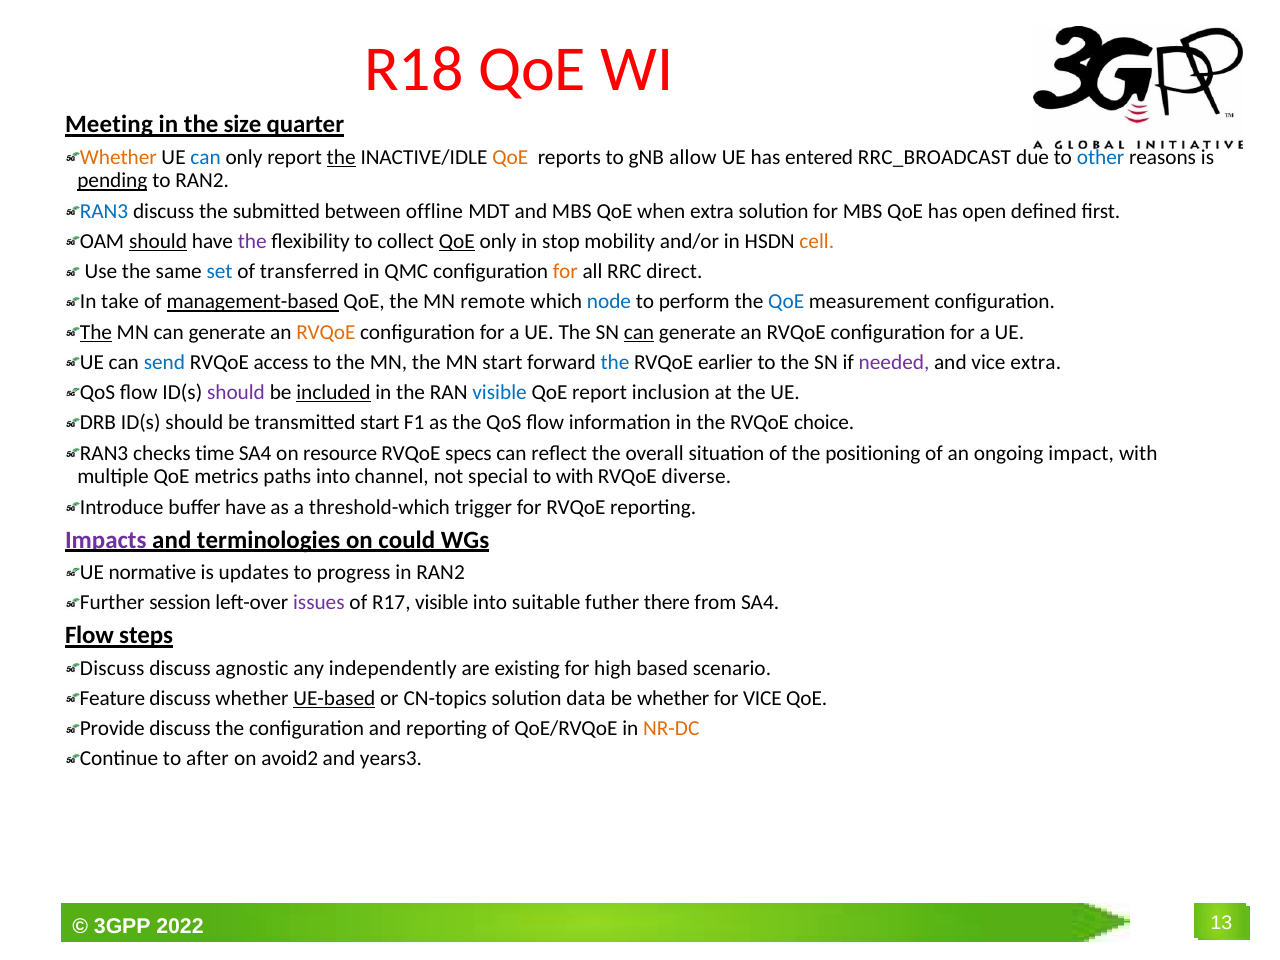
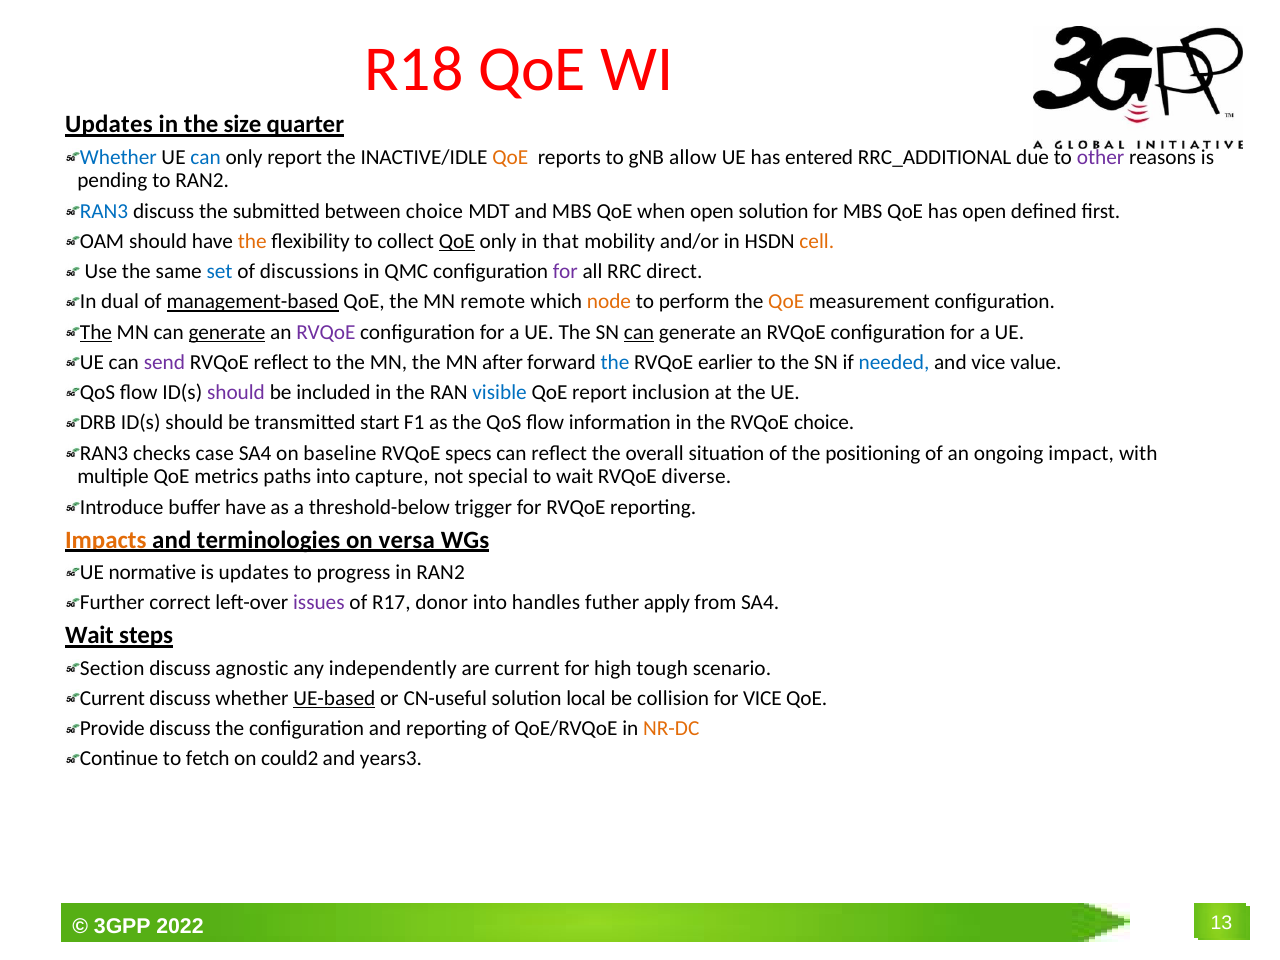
Meeting at (109, 124): Meeting -> Updates
Whether at (118, 157) colour: orange -> blue
the at (341, 157) underline: present -> none
RRC_BROADCAST: RRC_BROADCAST -> RRC_ADDITIONAL
other colour: blue -> purple
pending underline: present -> none
between offline: offline -> choice
when extra: extra -> open
should at (158, 241) underline: present -> none
the at (252, 241) colour: purple -> orange
stop: stop -> that
transferred: transferred -> discussions
for at (565, 272) colour: orange -> purple
take: take -> dual
node colour: blue -> orange
QoE at (786, 302) colour: blue -> orange
generate at (227, 332) underline: none -> present
RVQoE at (326, 332) colour: orange -> purple
send colour: blue -> purple
RVQoE access: access -> reflect
MN start: start -> after
needed colour: purple -> blue
vice extra: extra -> value
included underline: present -> none
time: time -> case
resource: resource -> baseline
channel: channel -> capture
to with: with -> wait
threshold-which: threshold-which -> threshold-below
Impacts colour: purple -> orange
could: could -> versa
session: session -> correct
R17 visible: visible -> donor
suitable: suitable -> handles
there: there -> apply
Flow at (89, 636): Flow -> Wait
Discuss at (112, 668): Discuss -> Section
are existing: existing -> current
based: based -> tough
Feature at (112, 698): Feature -> Current
CN-topics: CN-topics -> CN-useful
data: data -> local
be whether: whether -> collision
after: after -> fetch
avoid2: avoid2 -> could2
